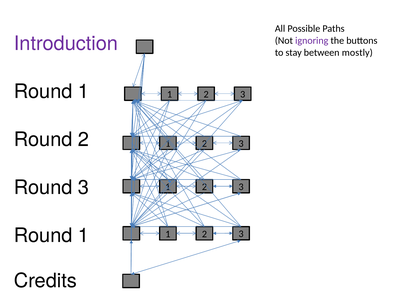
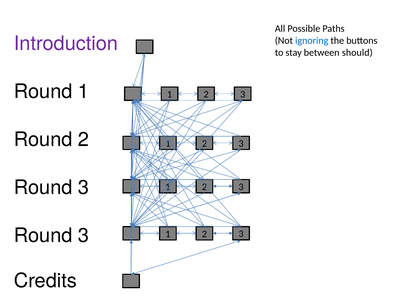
ignoring colour: purple -> blue
mostly: mostly -> should
1 at (83, 235): 1 -> 3
